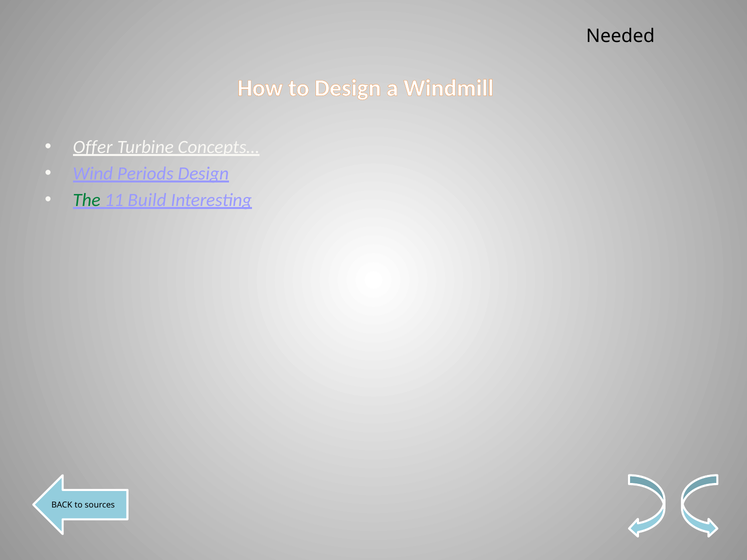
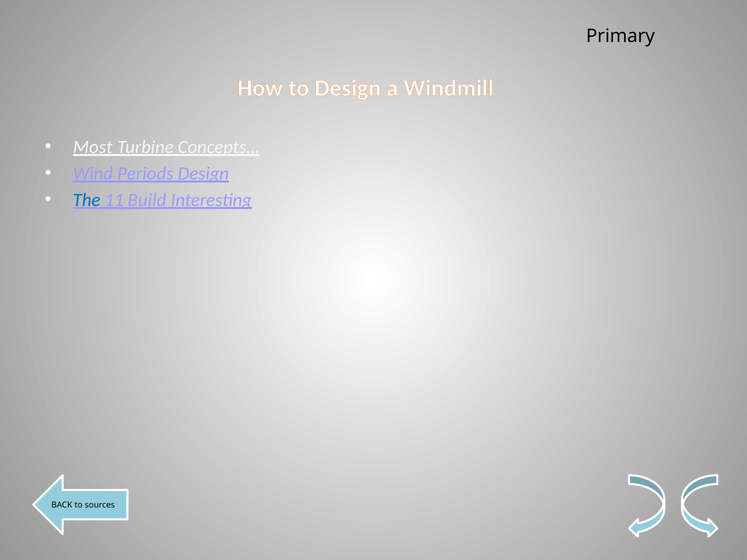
Needed: Needed -> Primary
Offer: Offer -> Most
The colour: green -> blue
